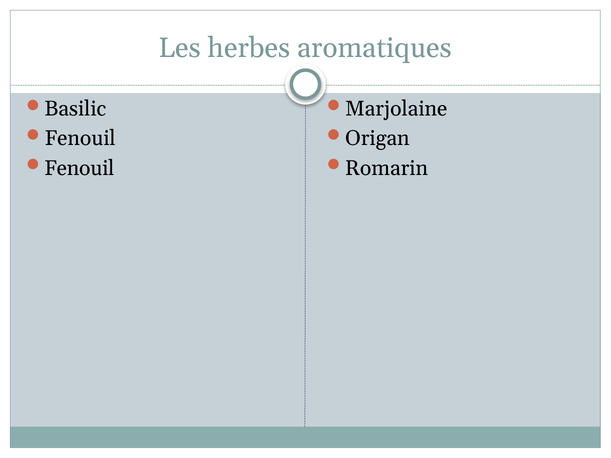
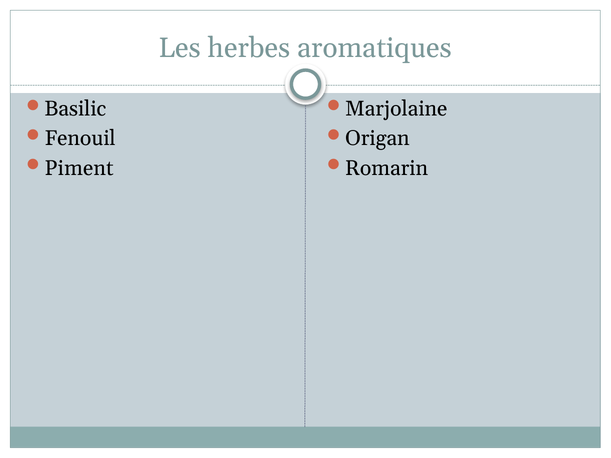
Fenouil at (79, 168): Fenouil -> Piment
